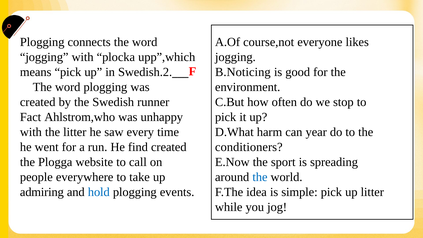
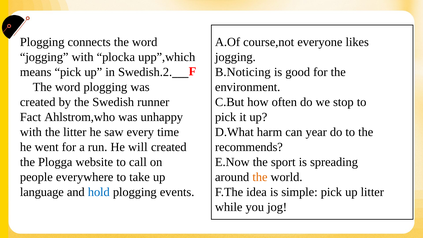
find: find -> will
conditioners: conditioners -> recommends
the at (260, 177) colour: blue -> orange
admiring: admiring -> language
